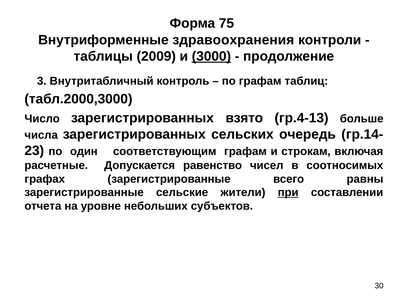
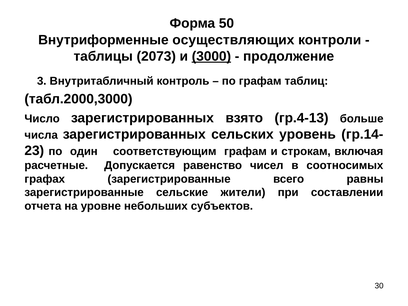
75: 75 -> 50
здравоохранения: здравоохранения -> осуществляющих
2009: 2009 -> 2073
очередь: очередь -> уровень
при underline: present -> none
